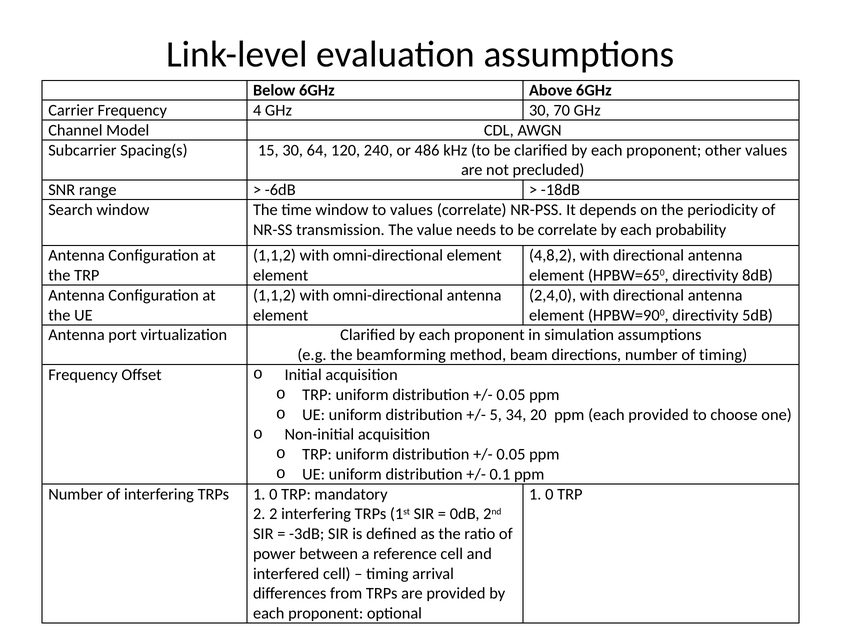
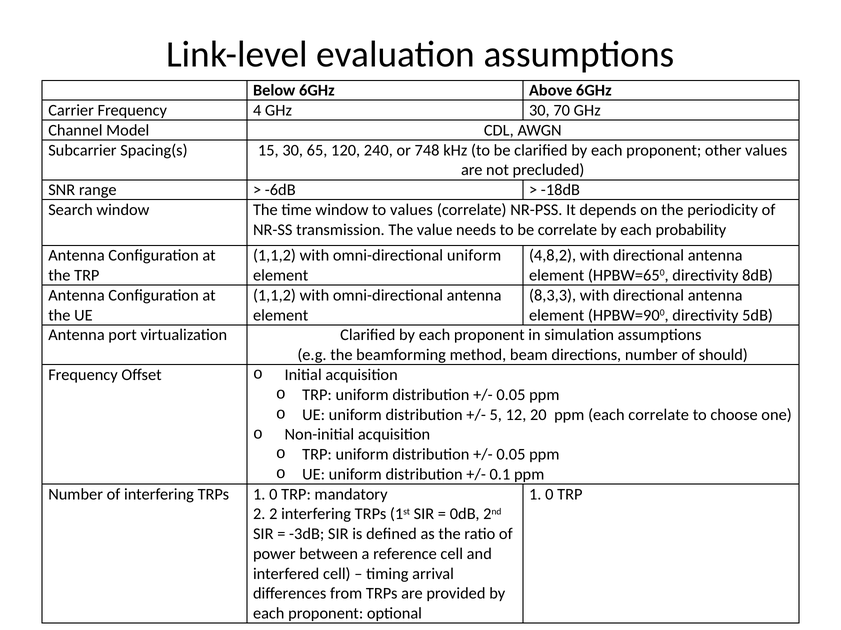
64: 64 -> 65
486: 486 -> 748
omni-directional element: element -> uniform
2,4,0: 2,4,0 -> 8,3,3
of timing: timing -> should
34: 34 -> 12
each provided: provided -> correlate
